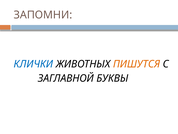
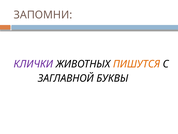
КЛИЧКИ colour: blue -> purple
